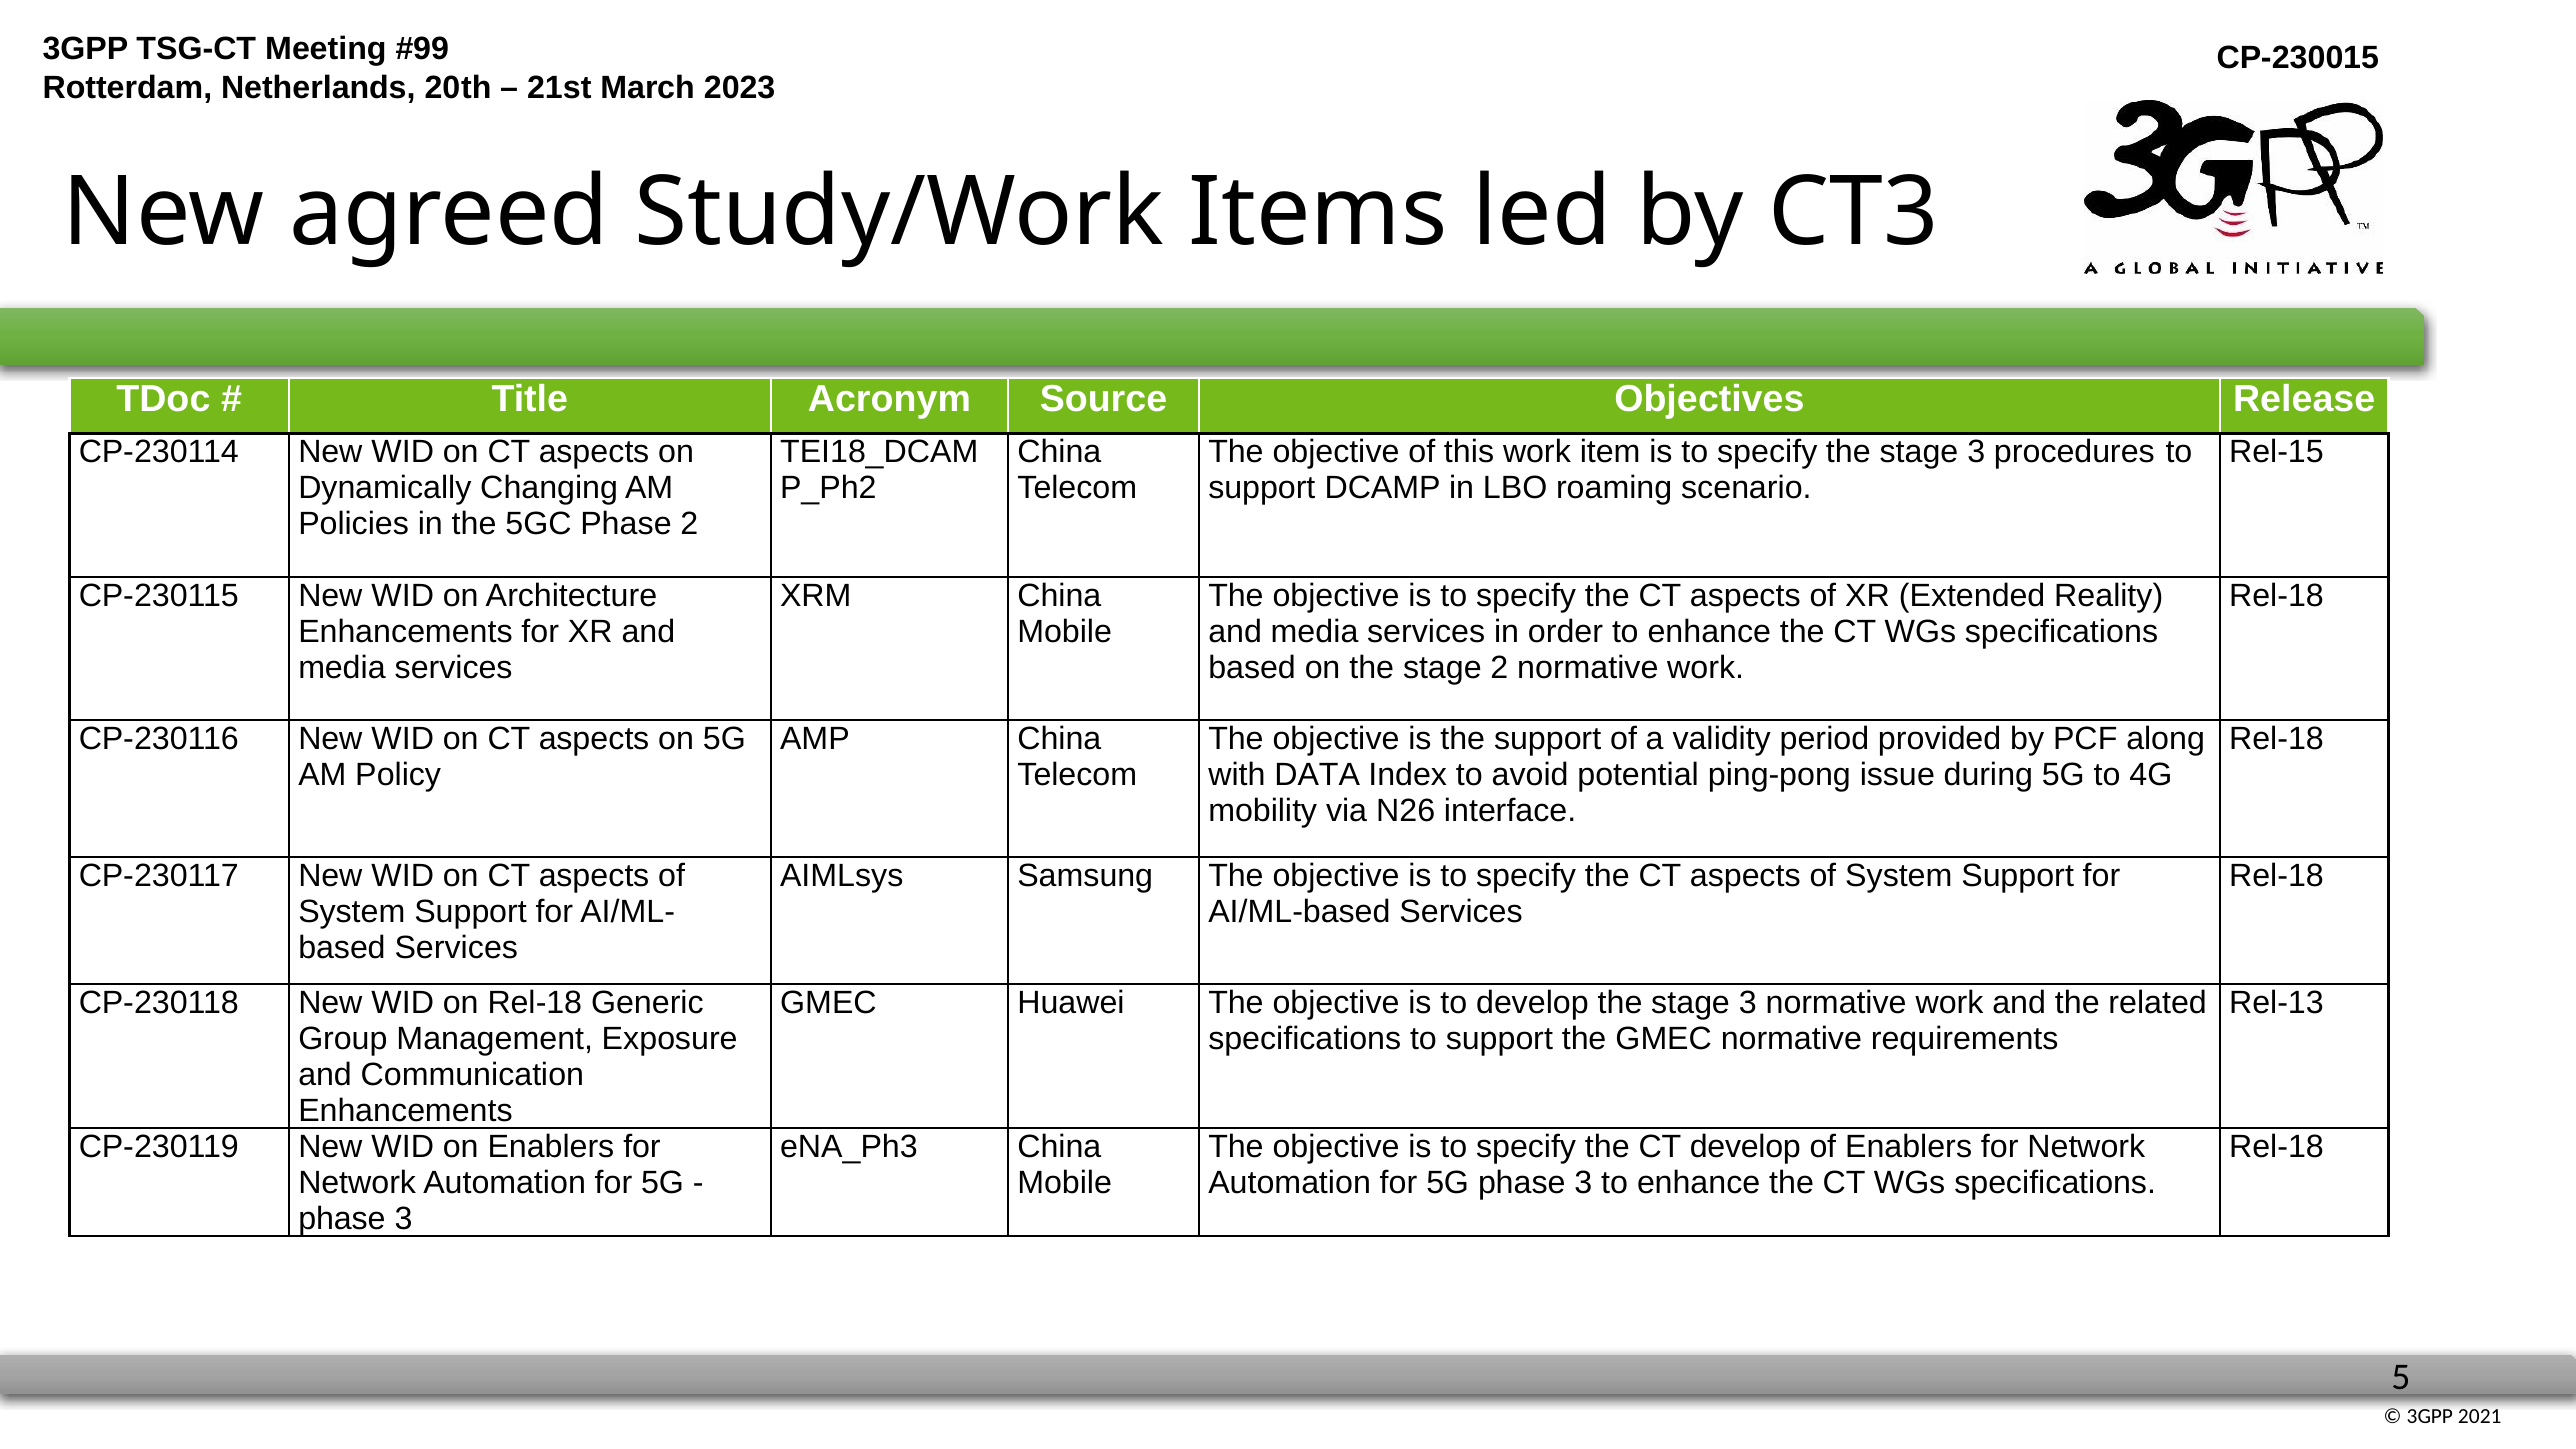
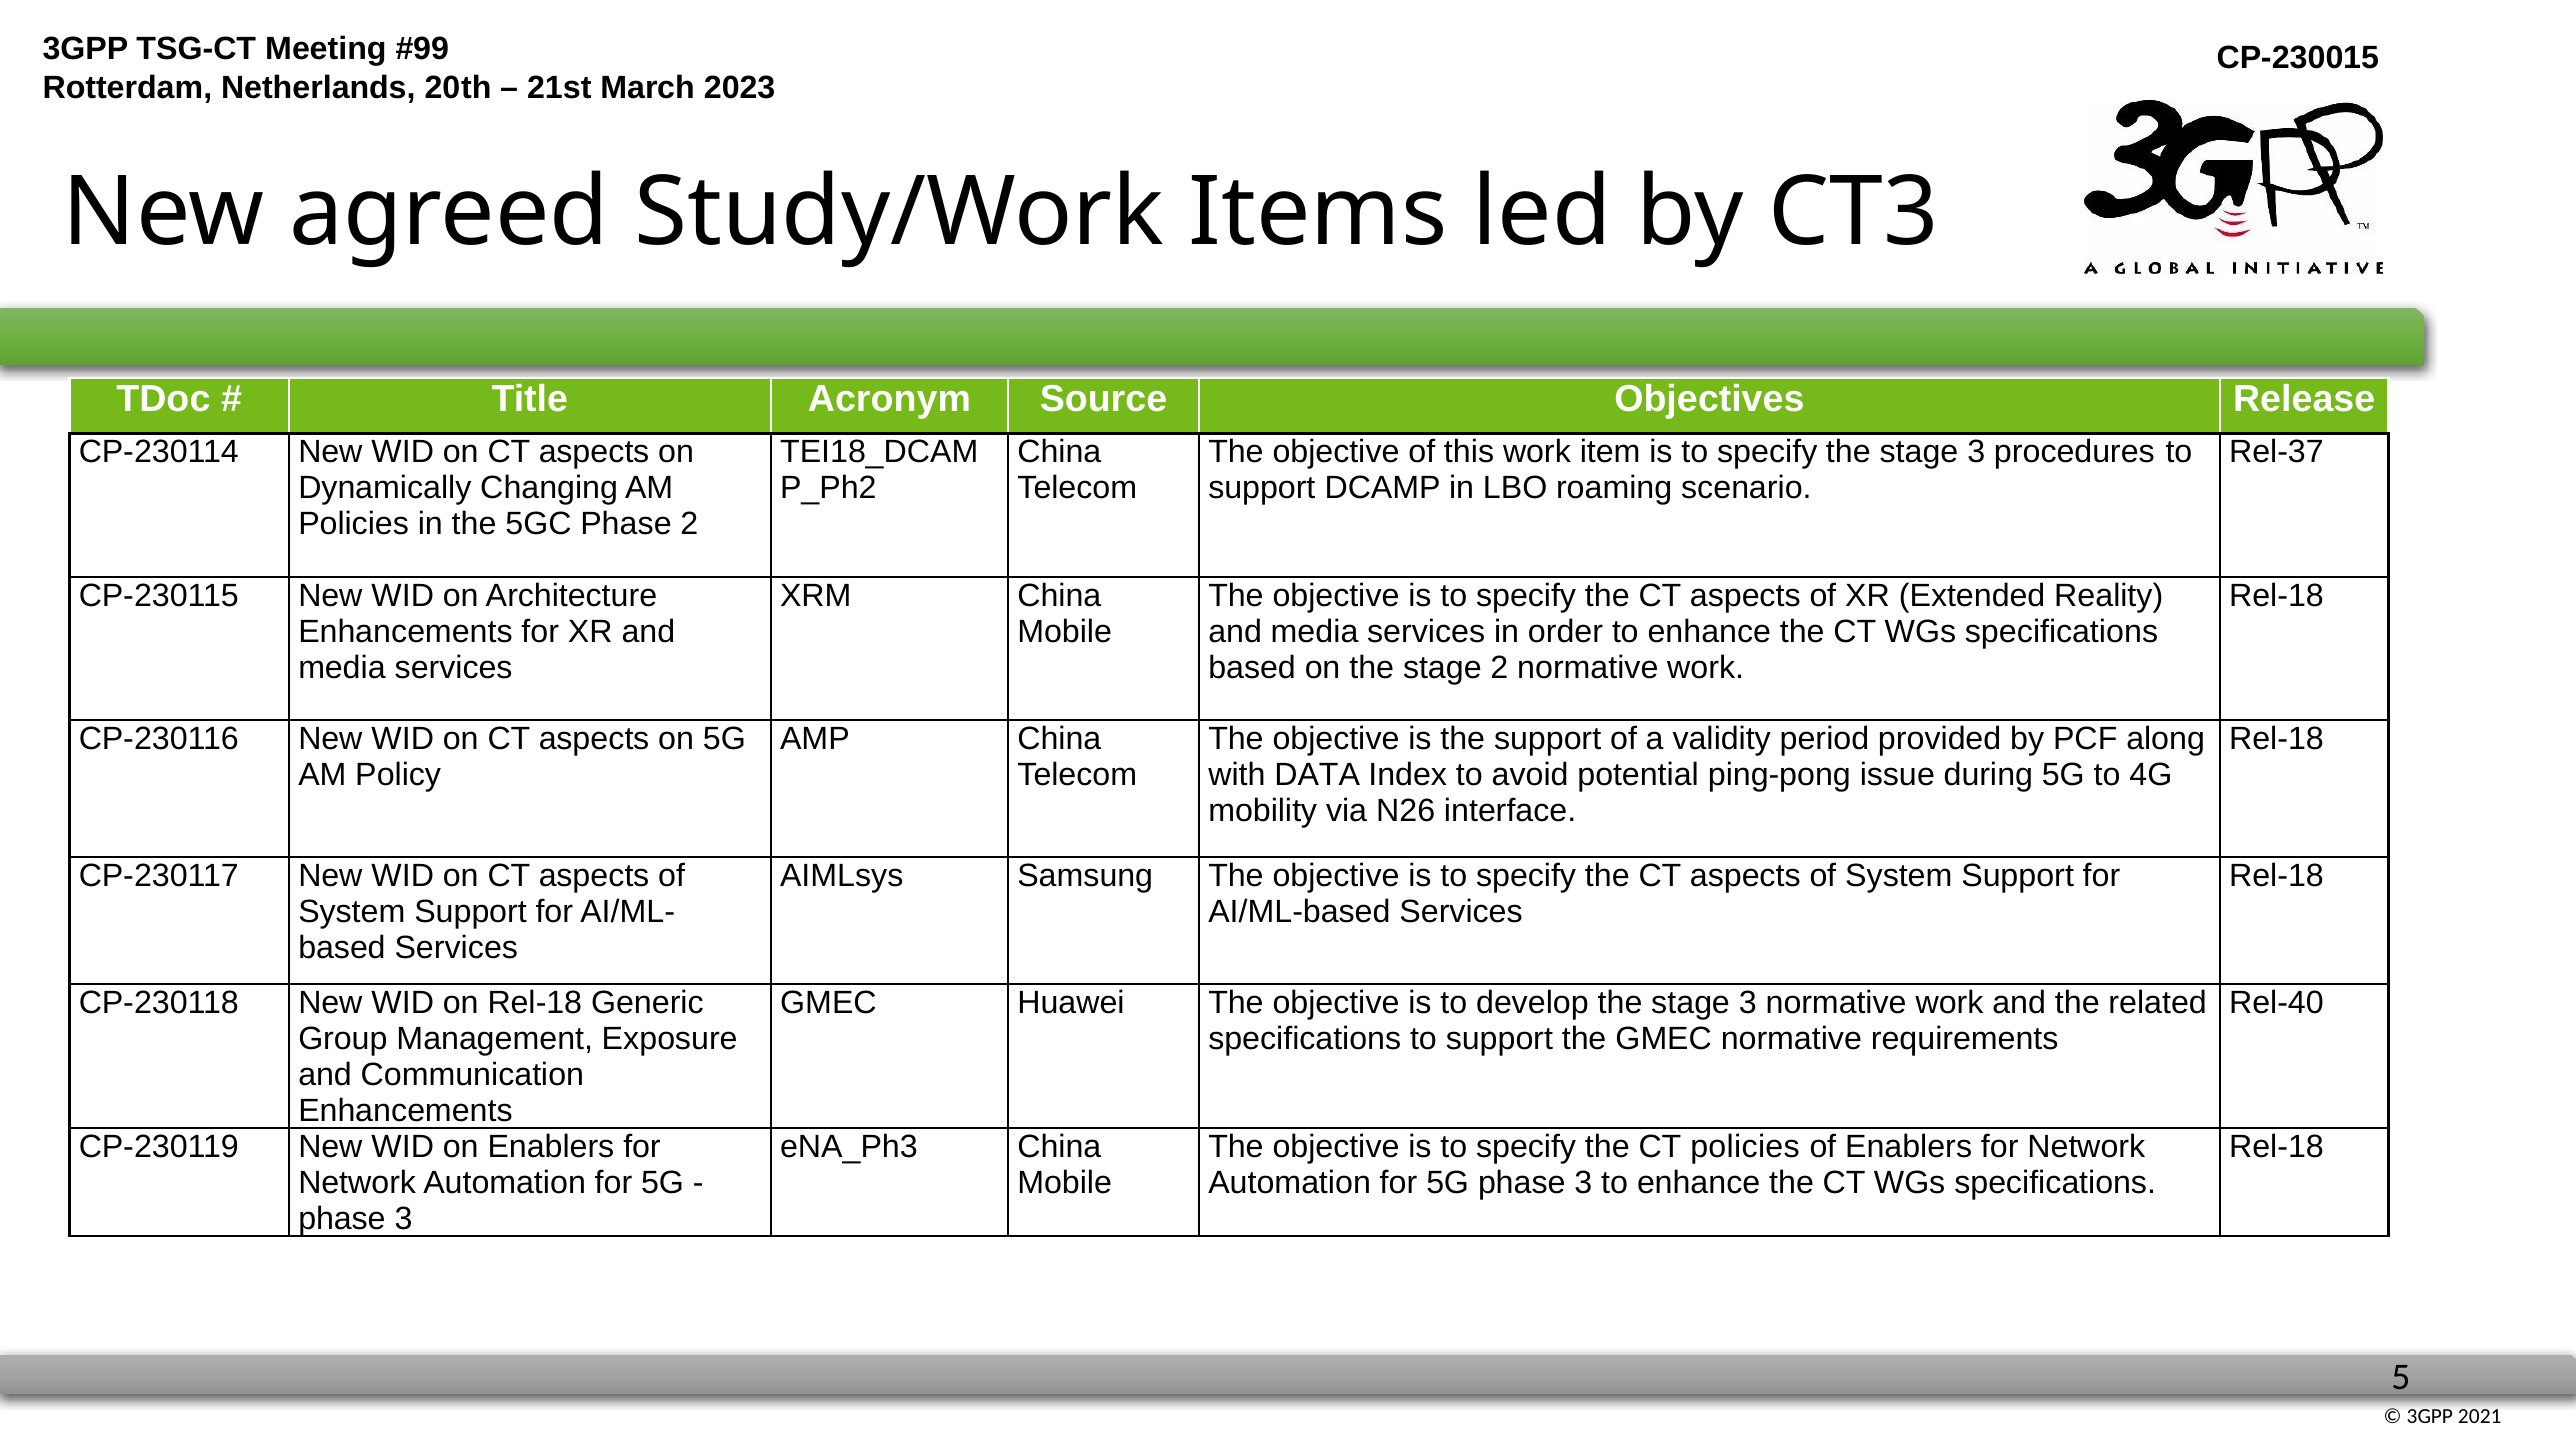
Rel-15: Rel-15 -> Rel-37
Rel-13: Rel-13 -> Rel-40
CT develop: develop -> policies
